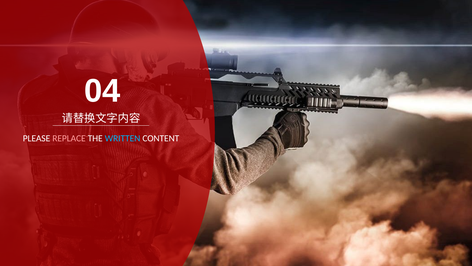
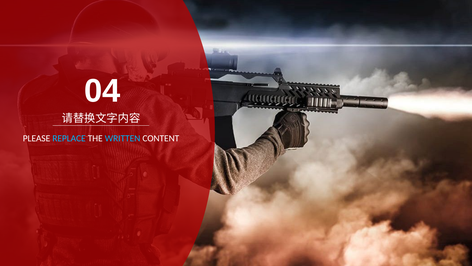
REPLACE colour: pink -> light blue
